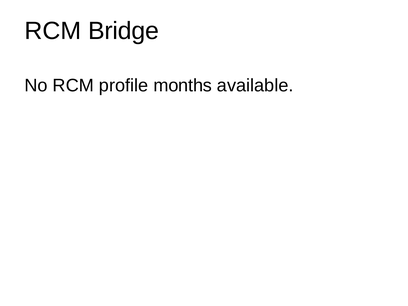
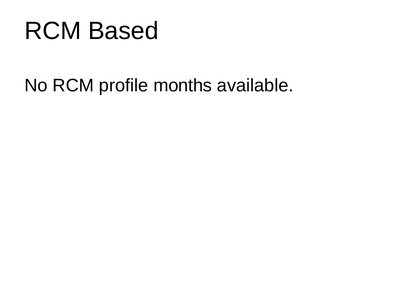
Bridge: Bridge -> Based
